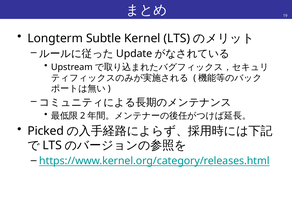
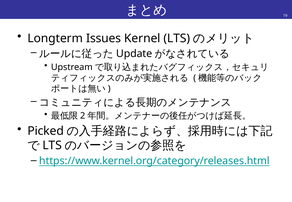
Subtle: Subtle -> Issues
